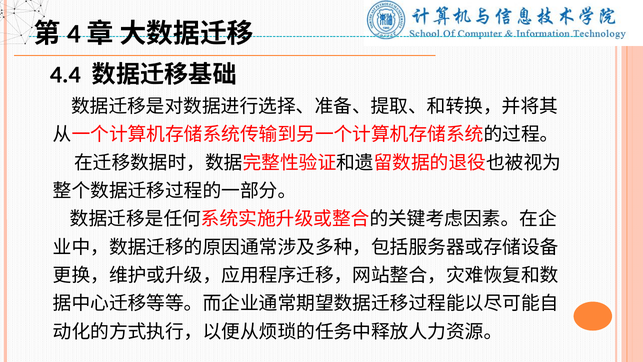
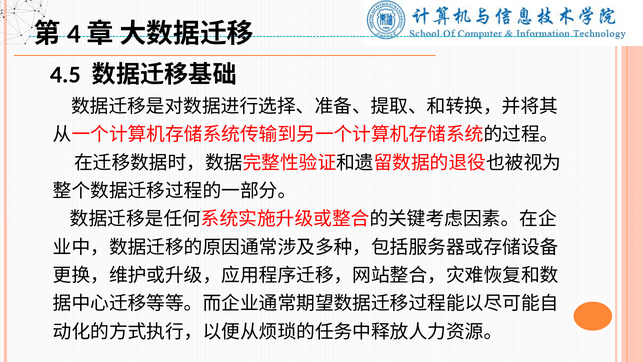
4.4: 4.4 -> 4.5
